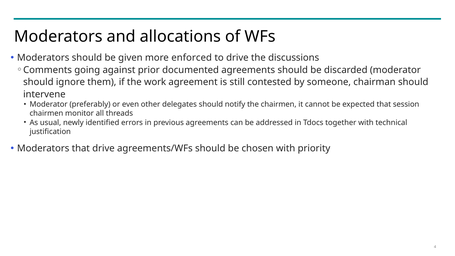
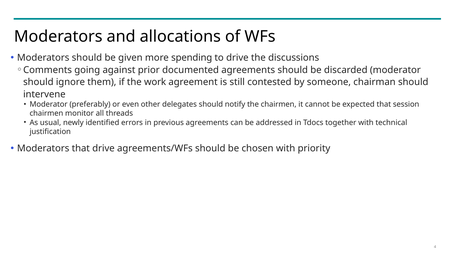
enforced: enforced -> spending
